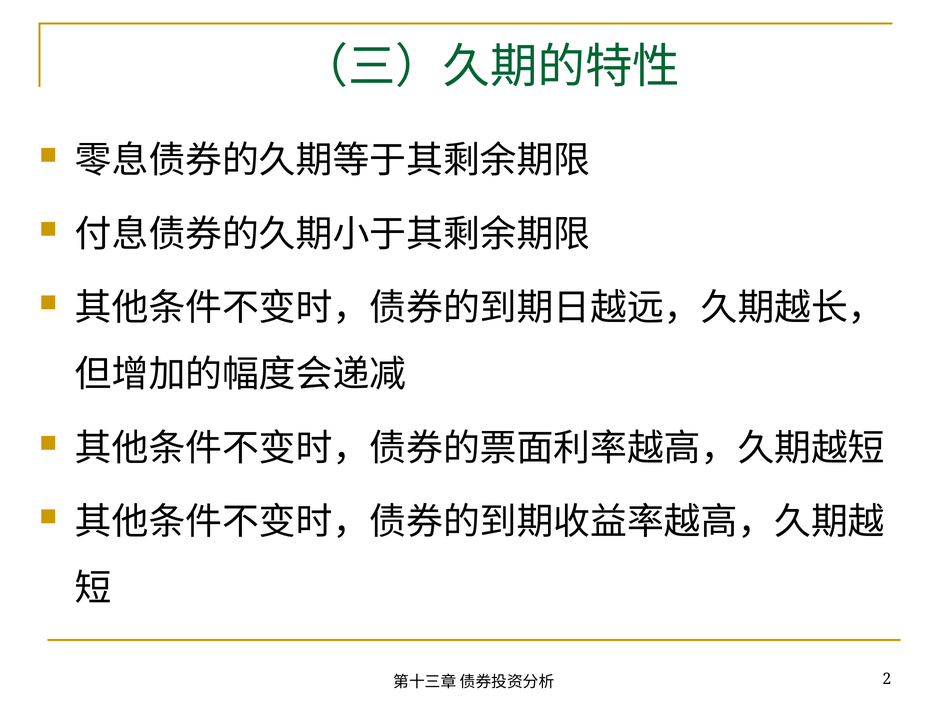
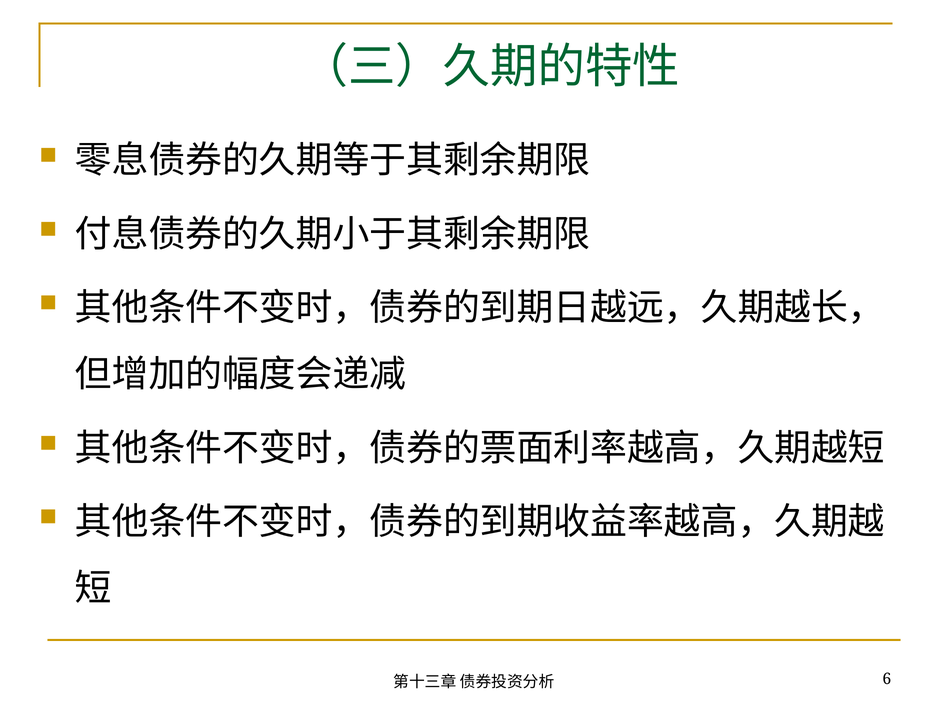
2: 2 -> 6
